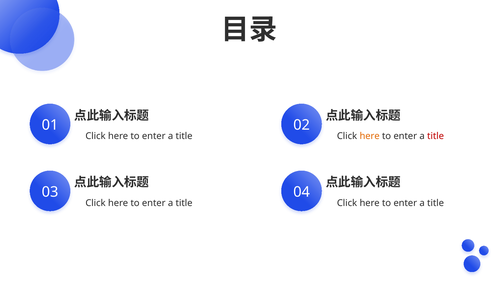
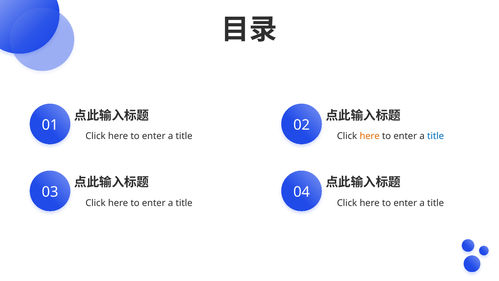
title at (436, 136) colour: red -> blue
